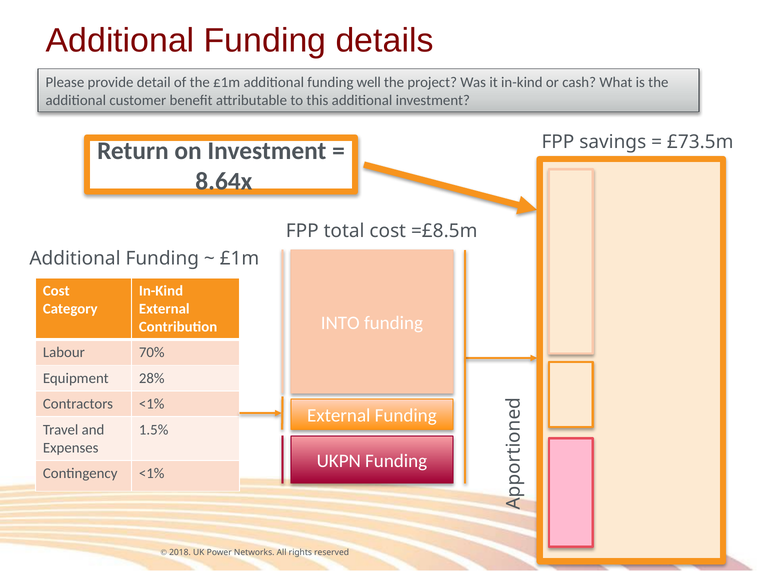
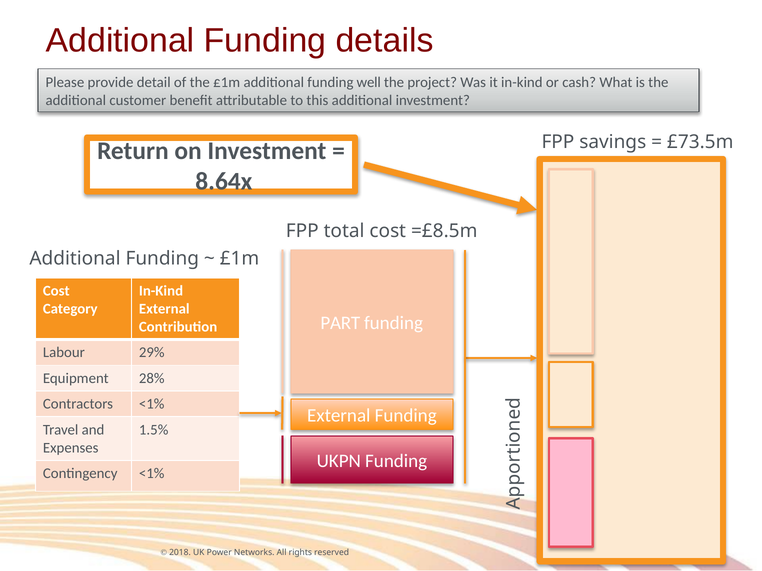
INTO: INTO -> PART
70%: 70% -> 29%
